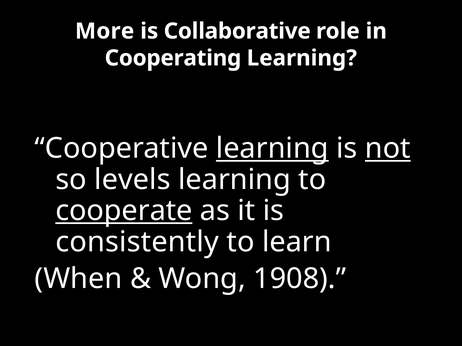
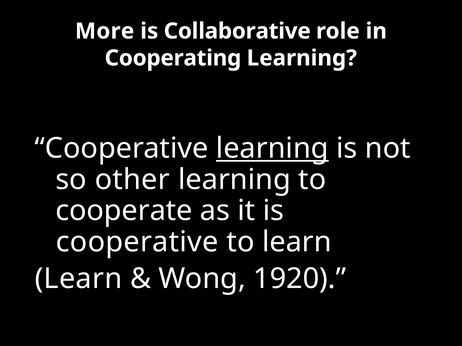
not underline: present -> none
levels: levels -> other
cooperate underline: present -> none
consistently at (137, 242): consistently -> cooperative
When at (79, 279): When -> Learn
1908: 1908 -> 1920
